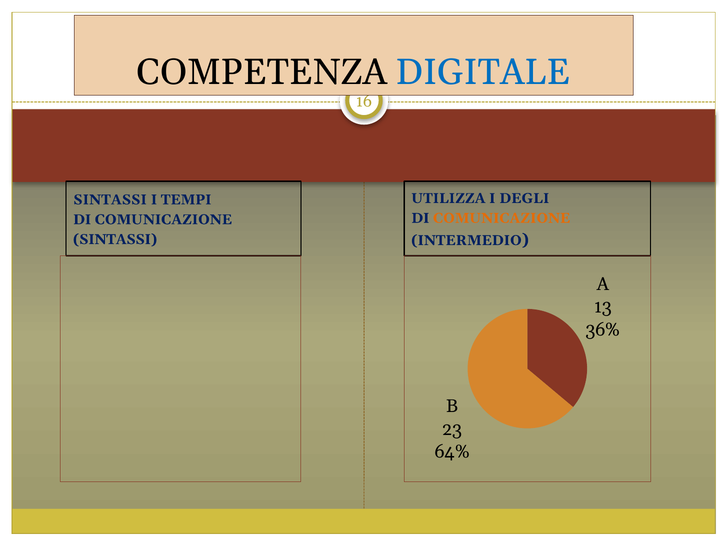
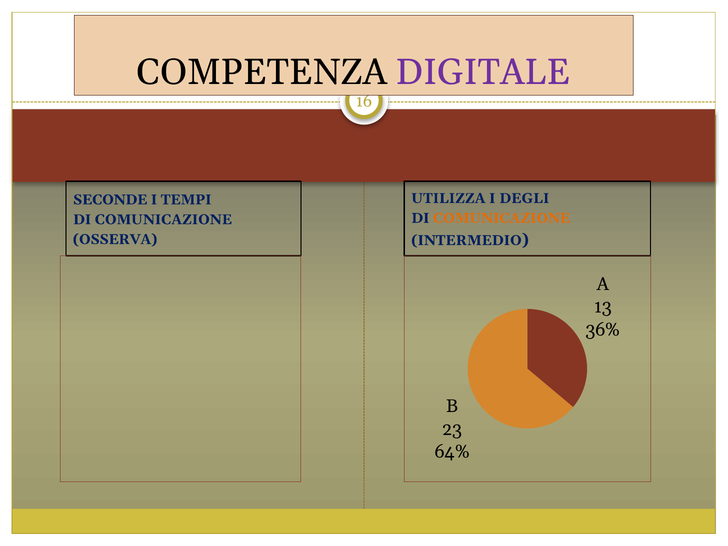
DIGITALE colour: blue -> purple
SINTASSI at (110, 200): SINTASSI -> SECONDE
SINTASSI at (115, 239): SINTASSI -> OSSERVA
